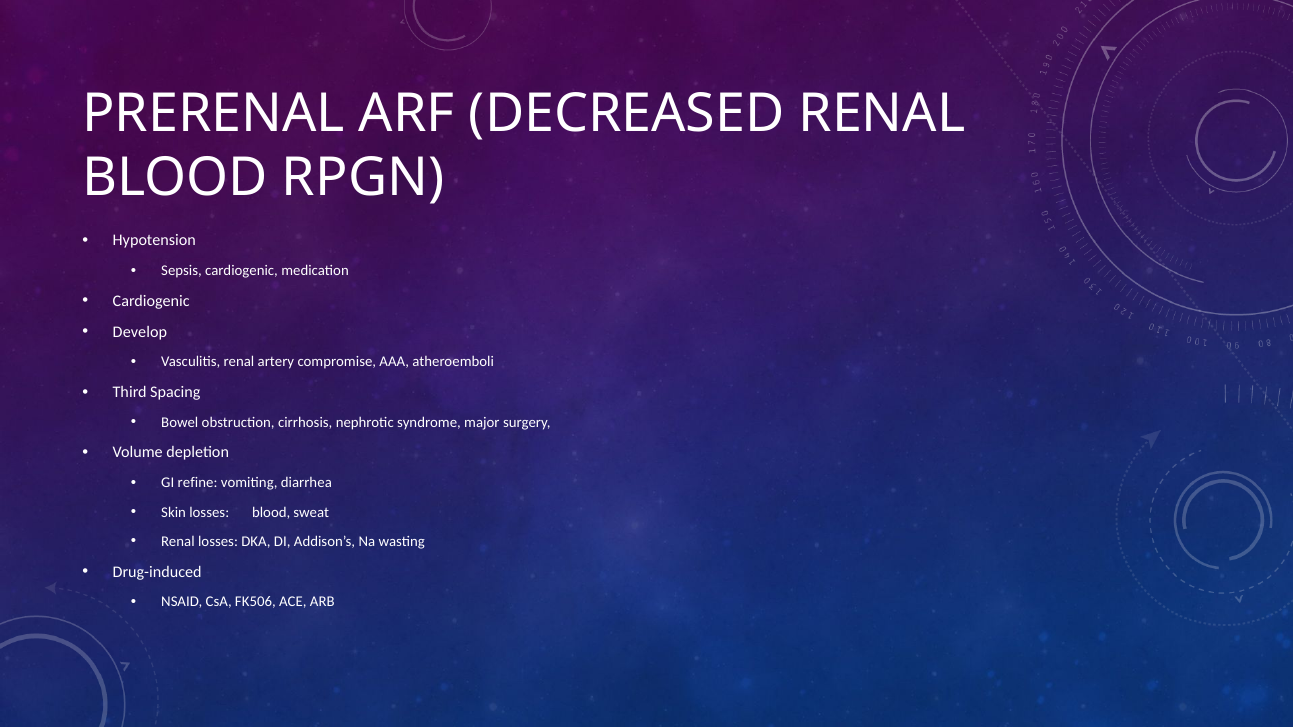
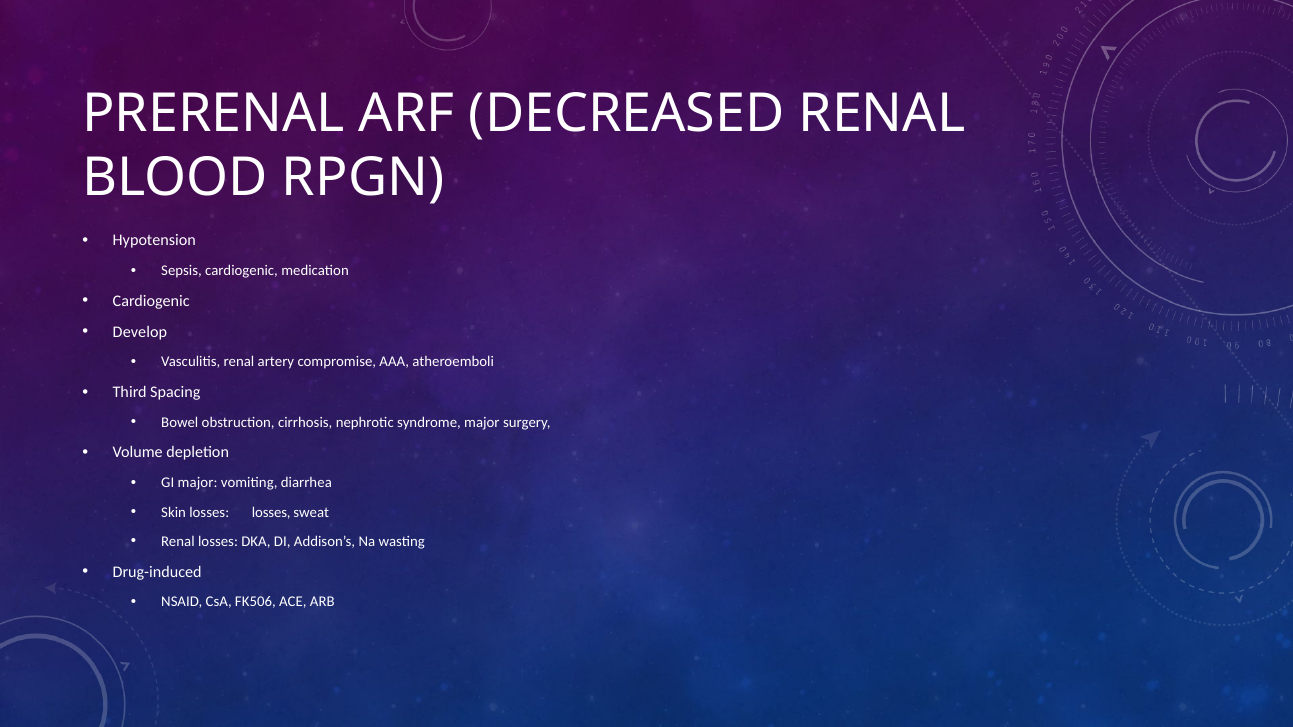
GI refine: refine -> major
losses blood: blood -> losses
